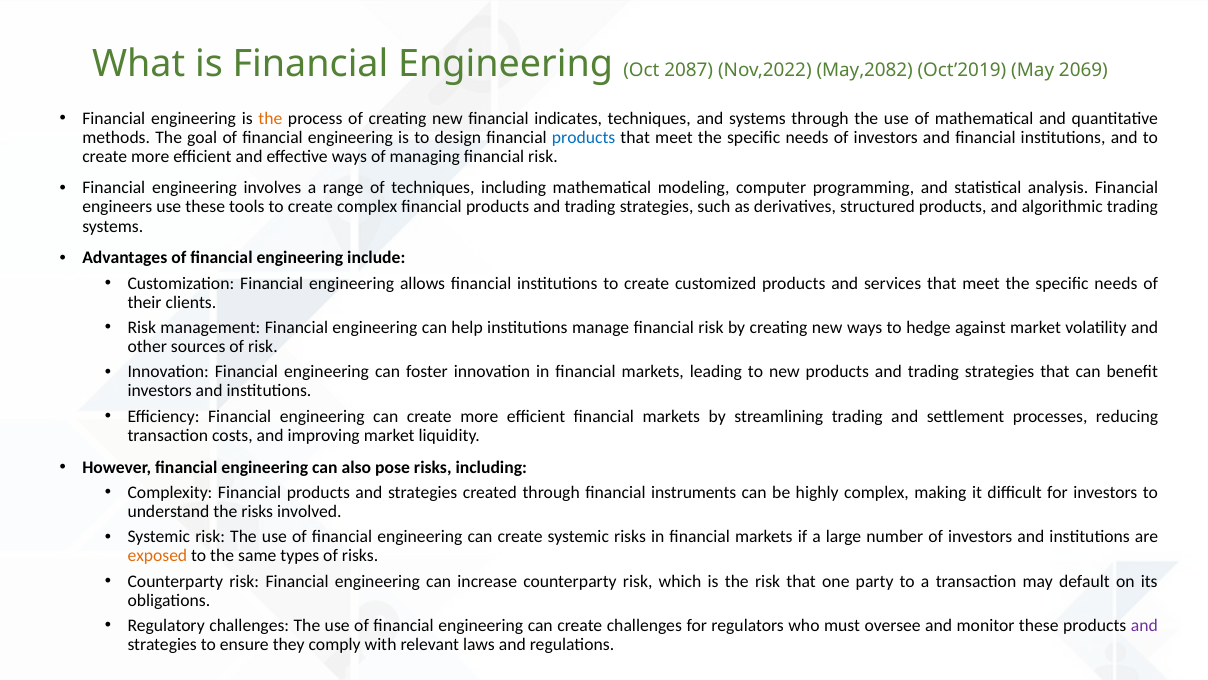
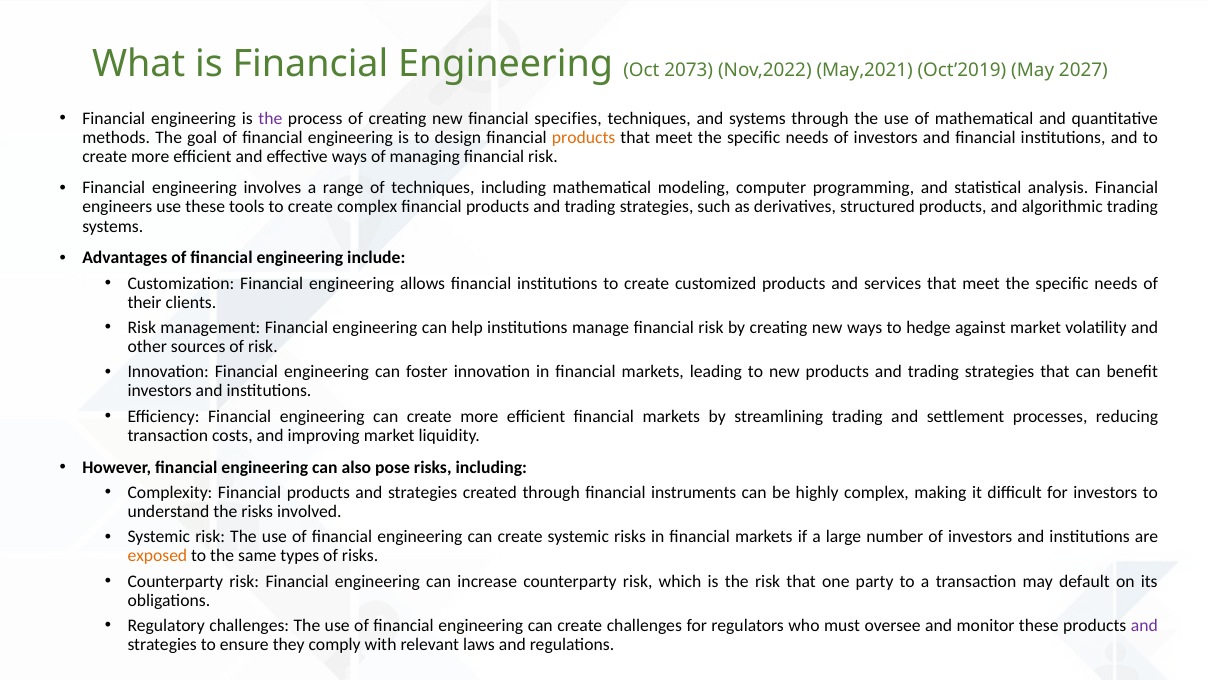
2087: 2087 -> 2073
May,2082: May,2082 -> May,2021
2069: 2069 -> 2027
the at (270, 118) colour: orange -> purple
indicates: indicates -> specifies
products at (584, 137) colour: blue -> orange
